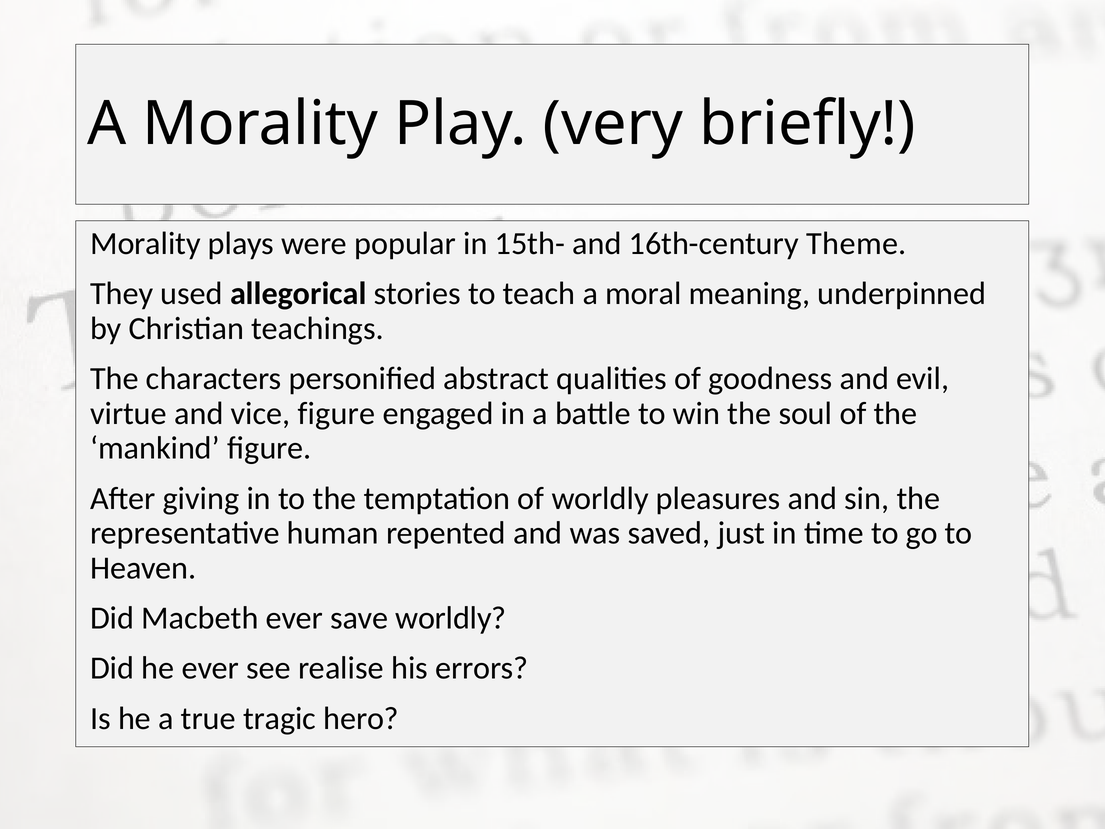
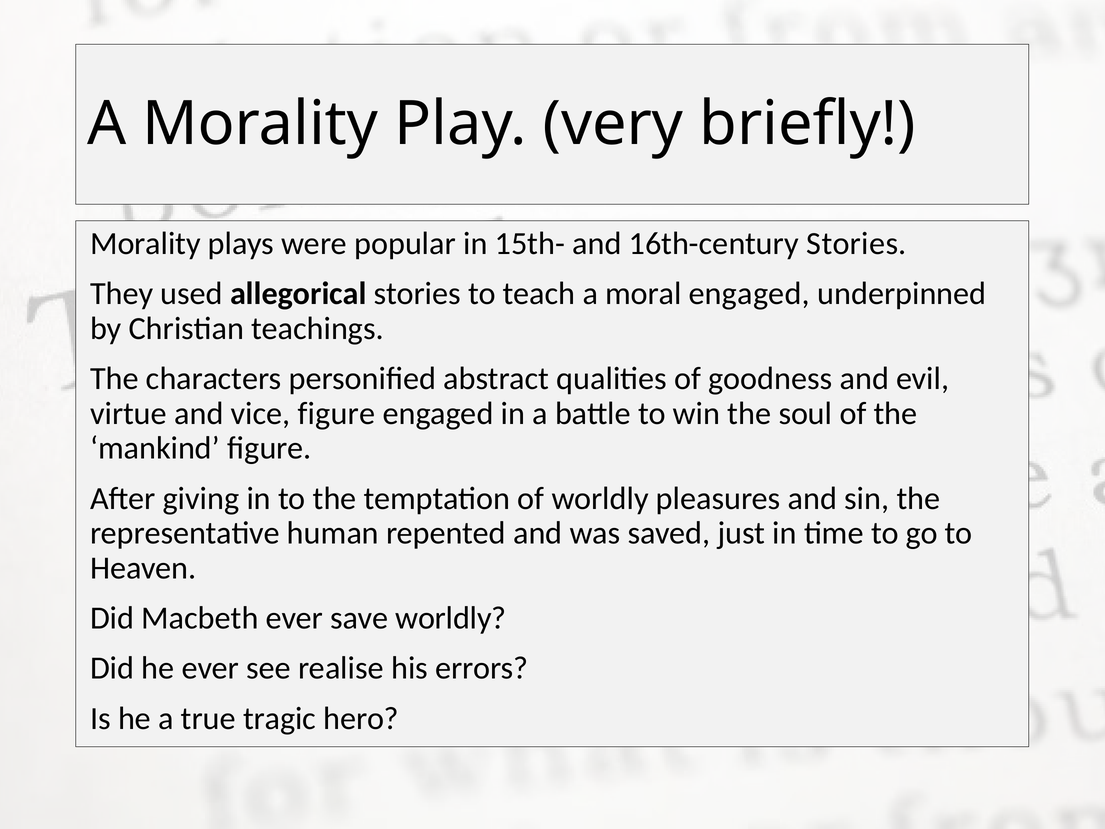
16th-century Theme: Theme -> Stories
moral meaning: meaning -> engaged
